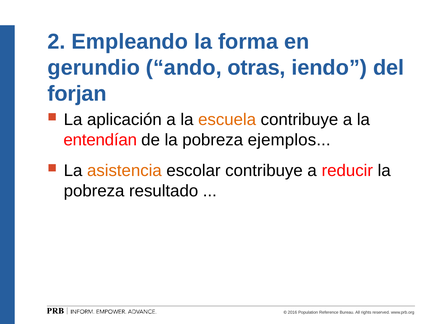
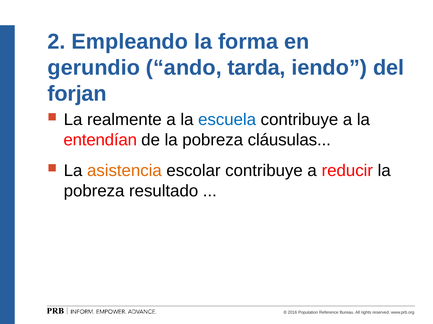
otras: otras -> tarda
aplicación: aplicación -> realmente
escuela colour: orange -> blue
ejemplos: ejemplos -> cláusulas
